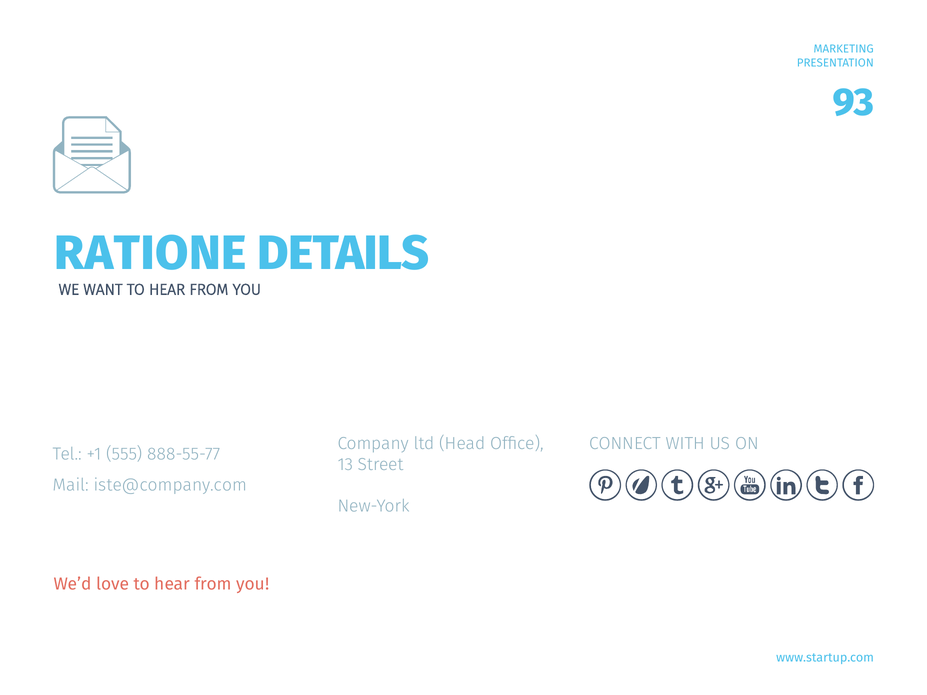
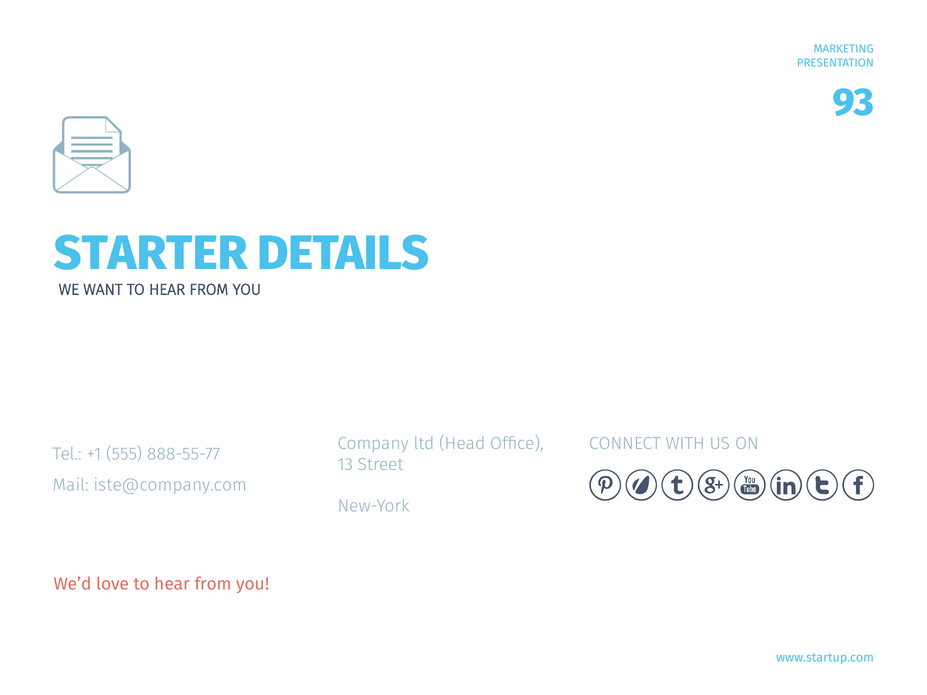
RATIONE: RATIONE -> STARTER
